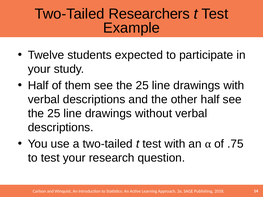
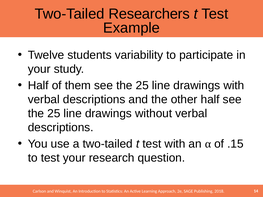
expected: expected -> variability
.75: .75 -> .15
